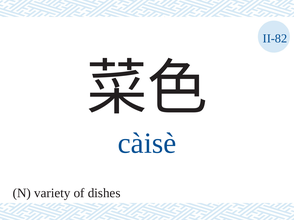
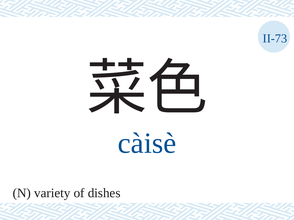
II-82: II-82 -> II-73
